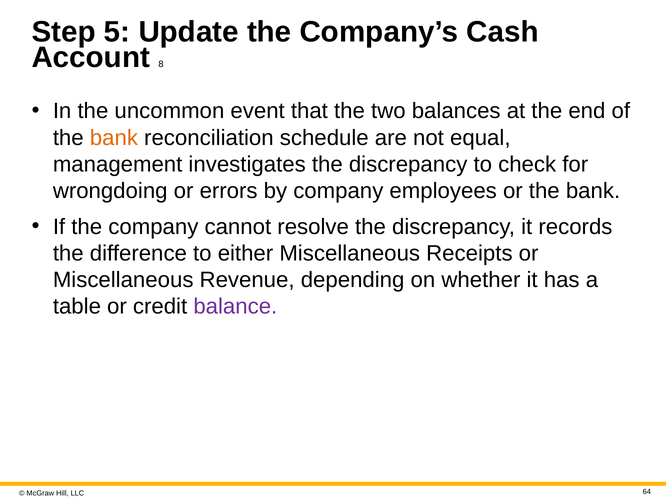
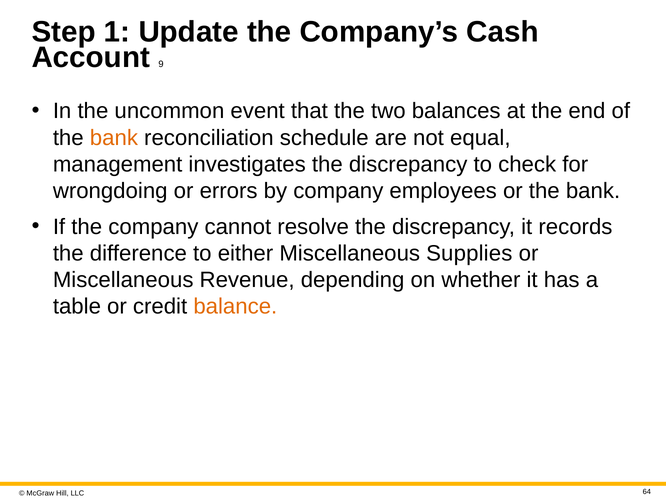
5: 5 -> 1
8: 8 -> 9
Receipts: Receipts -> Supplies
balance colour: purple -> orange
